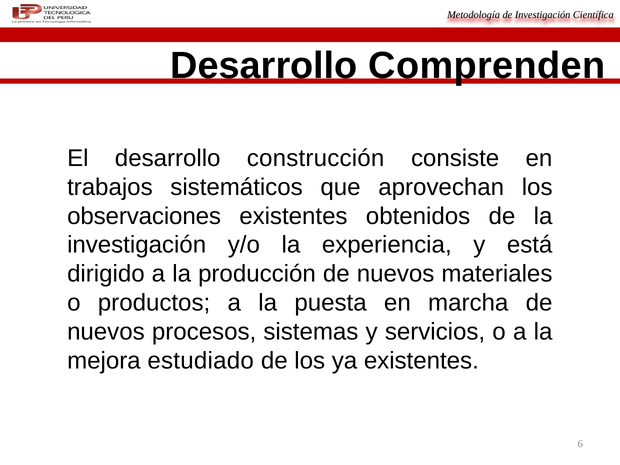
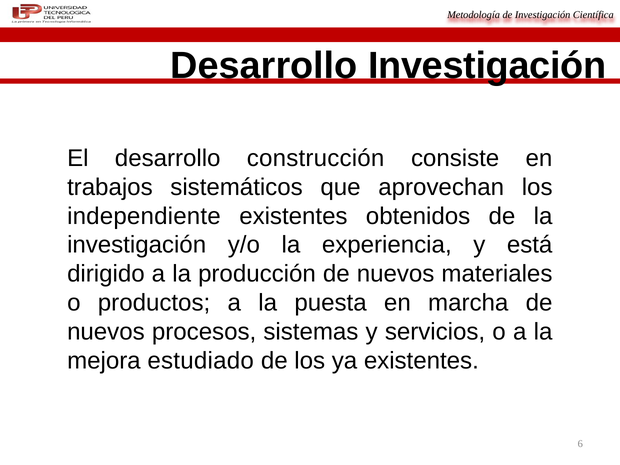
Desarrollo Comprenden: Comprenden -> Investigación
observaciones: observaciones -> independiente
